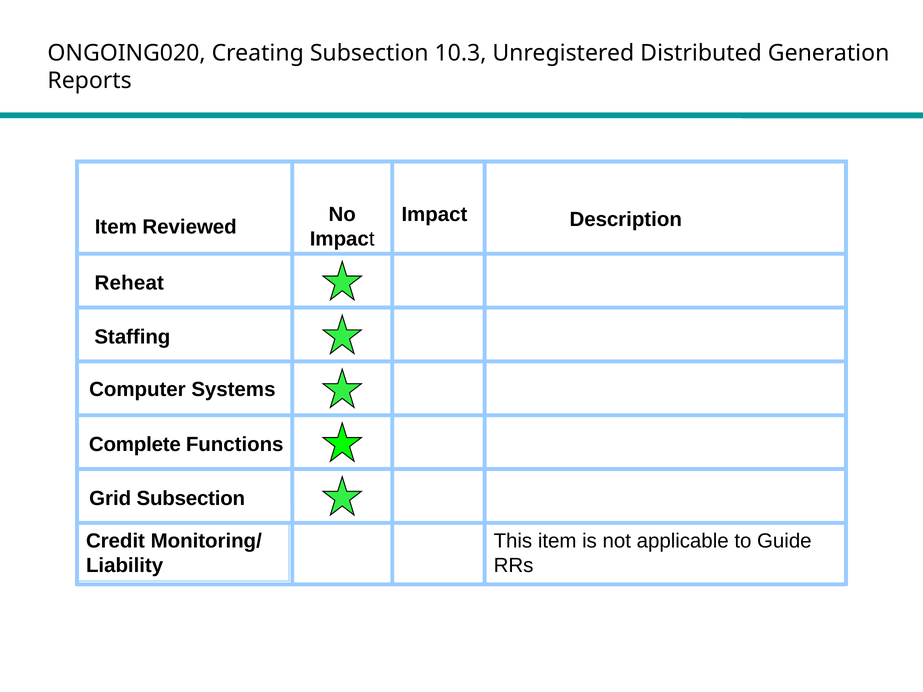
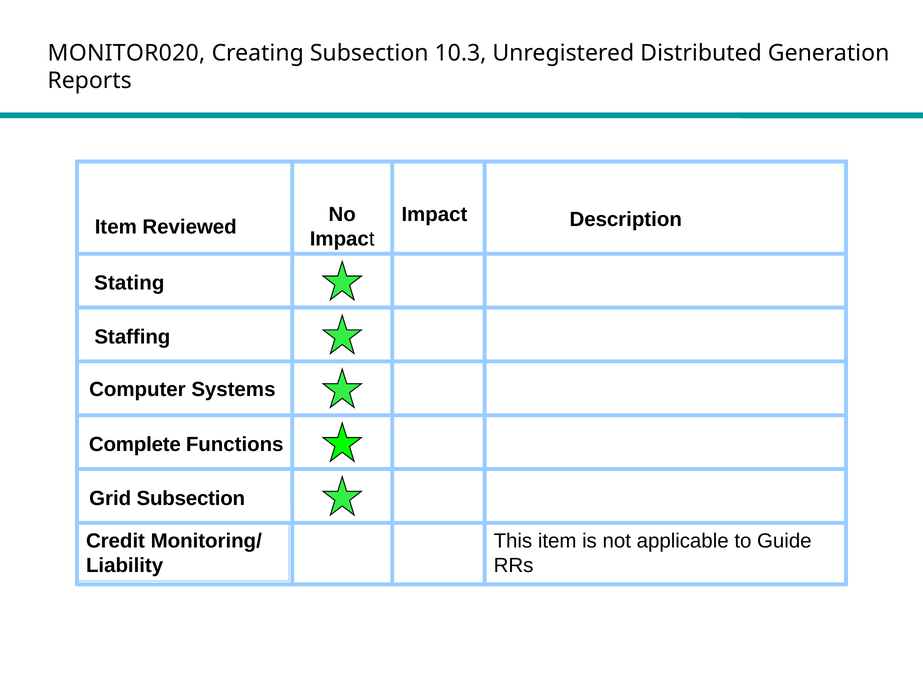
ONGOING020: ONGOING020 -> MONITOR020
Reheat: Reheat -> Stating
